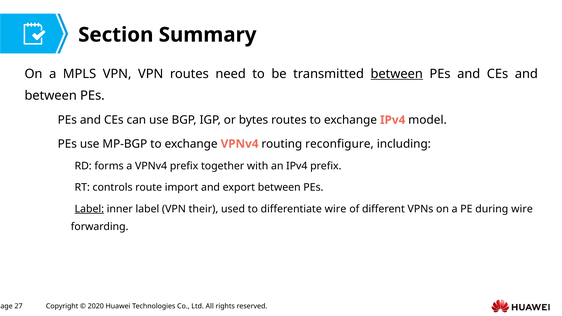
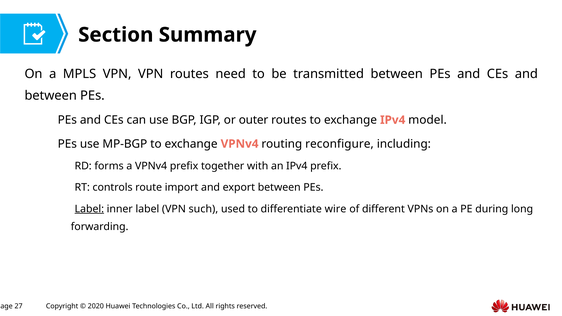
between at (397, 74) underline: present -> none
bytes: bytes -> outer
their: their -> such
during wire: wire -> long
